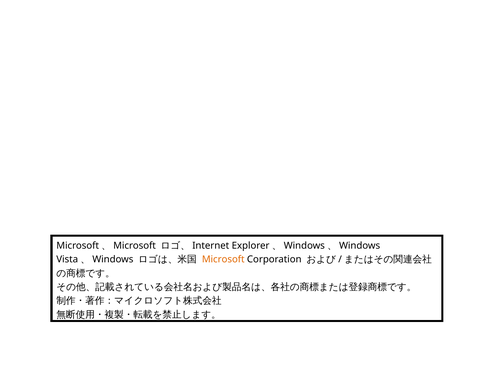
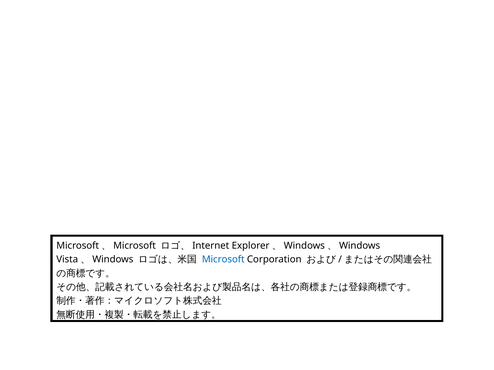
Microsoft colour: orange -> blue
